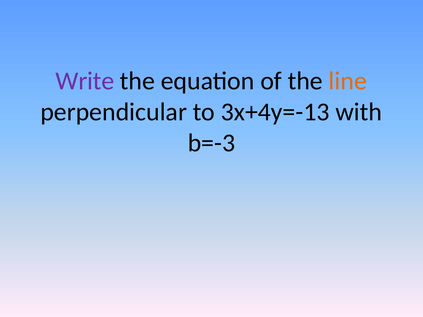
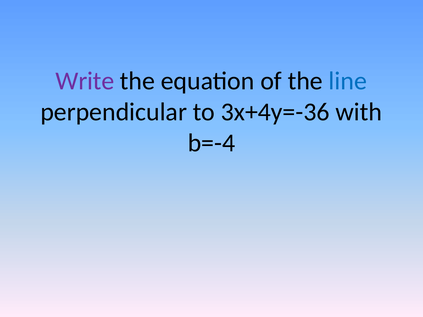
line colour: orange -> blue
3x+4y=-13: 3x+4y=-13 -> 3x+4y=-36
b=-3: b=-3 -> b=-4
